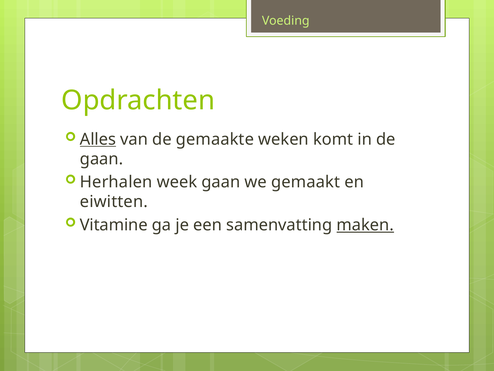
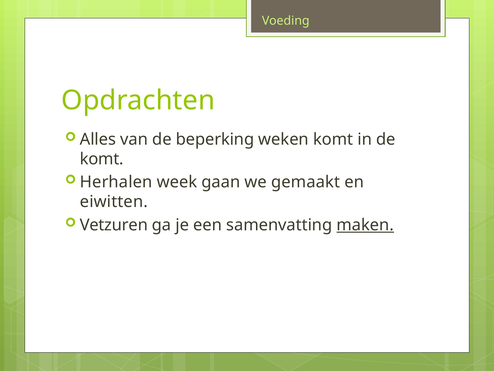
Alles underline: present -> none
gemaakte: gemaakte -> beperking
gaan at (102, 159): gaan -> komt
Vitamine: Vitamine -> Vetzuren
